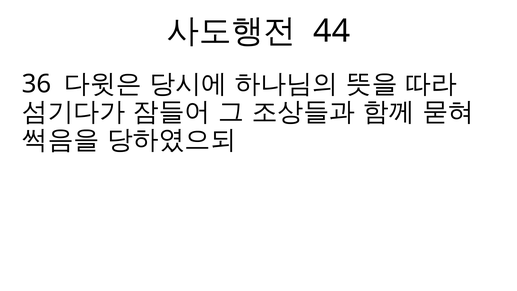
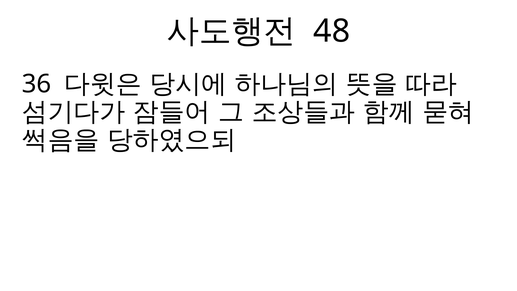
44: 44 -> 48
